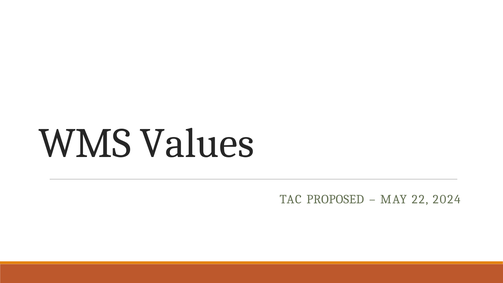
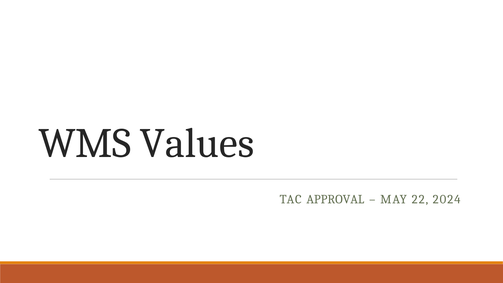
PROPOSED: PROPOSED -> APPROVAL
